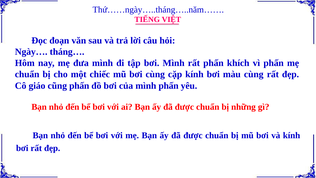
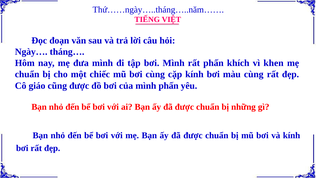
vì phấn: phấn -> khen
cũng phấn: phấn -> được
